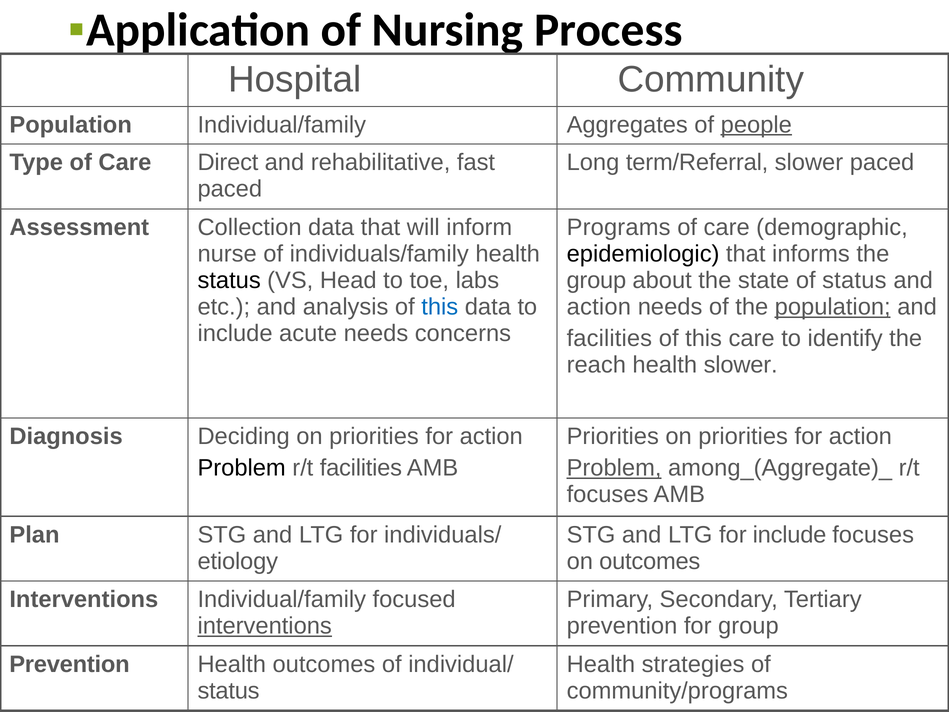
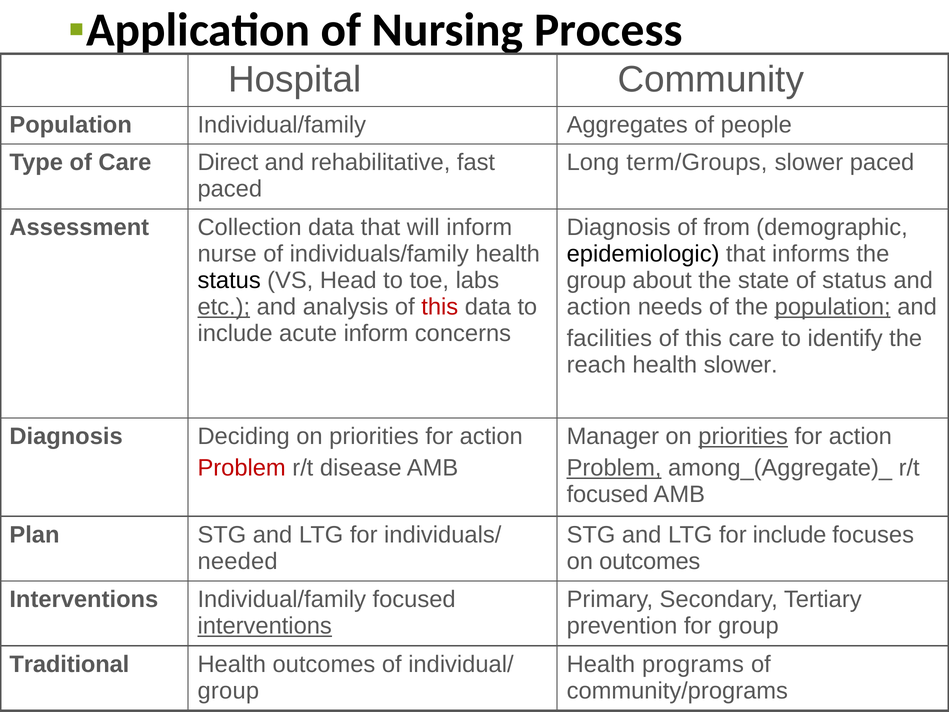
people underline: present -> none
term/Referral: term/Referral -> term/Groups
Programs at (619, 227): Programs -> Diagnosis
care at (727, 227): care -> from
etc underline: none -> present
this at (440, 307) colour: blue -> red
acute needs: needs -> inform
Priorities at (613, 436): Priorities -> Manager
priorities at (743, 436) underline: none -> present
Problem at (242, 468) colour: black -> red
r/t facilities: facilities -> disease
focuses at (608, 494): focuses -> focused
etiology: etiology -> needed
Prevention at (69, 664): Prevention -> Traditional
strategies: strategies -> programs
status at (229, 691): status -> group
